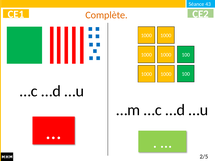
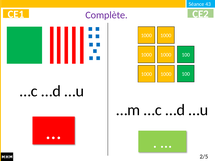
Complète colour: orange -> purple
